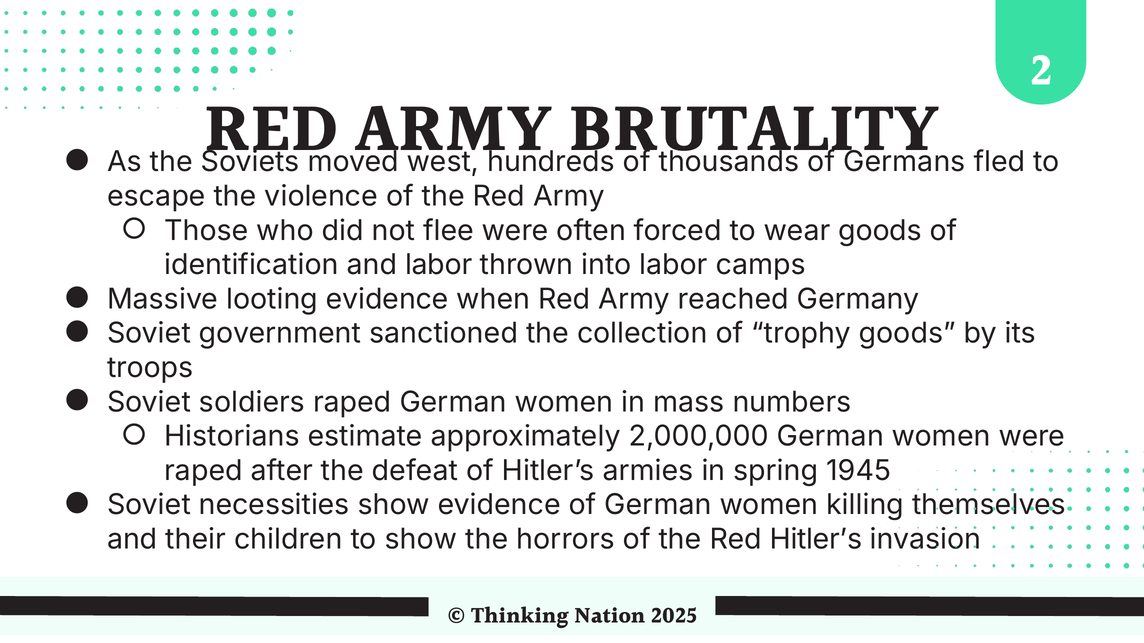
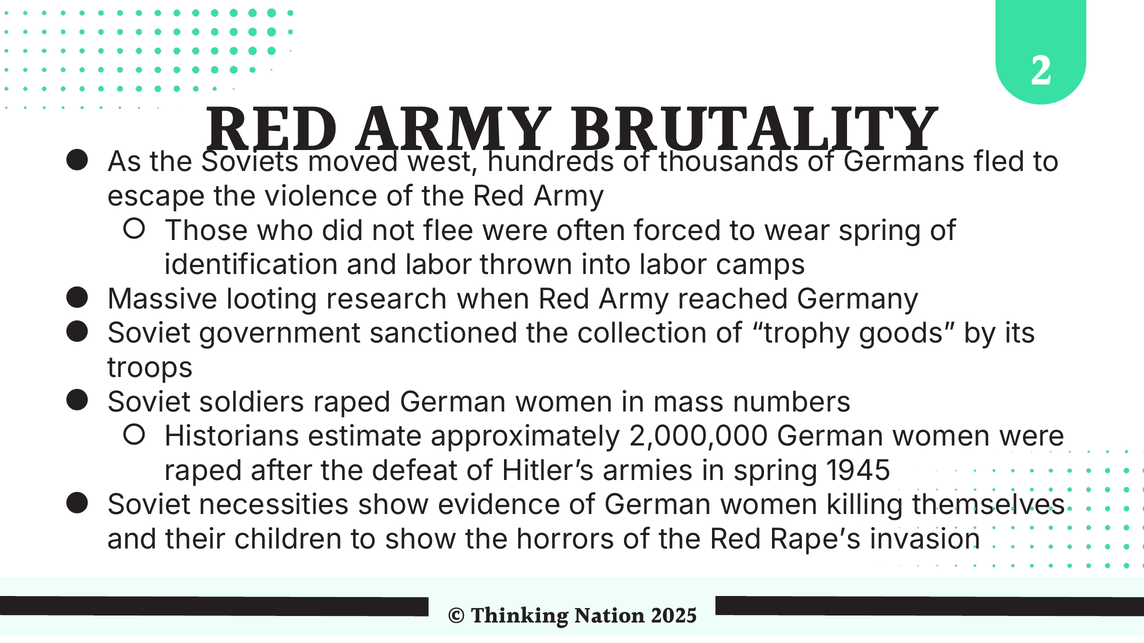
wear goods: goods -> spring
looting evidence: evidence -> research
Red Hitler’s: Hitler’s -> Rape’s
